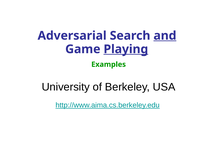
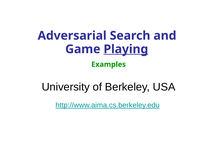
and underline: present -> none
